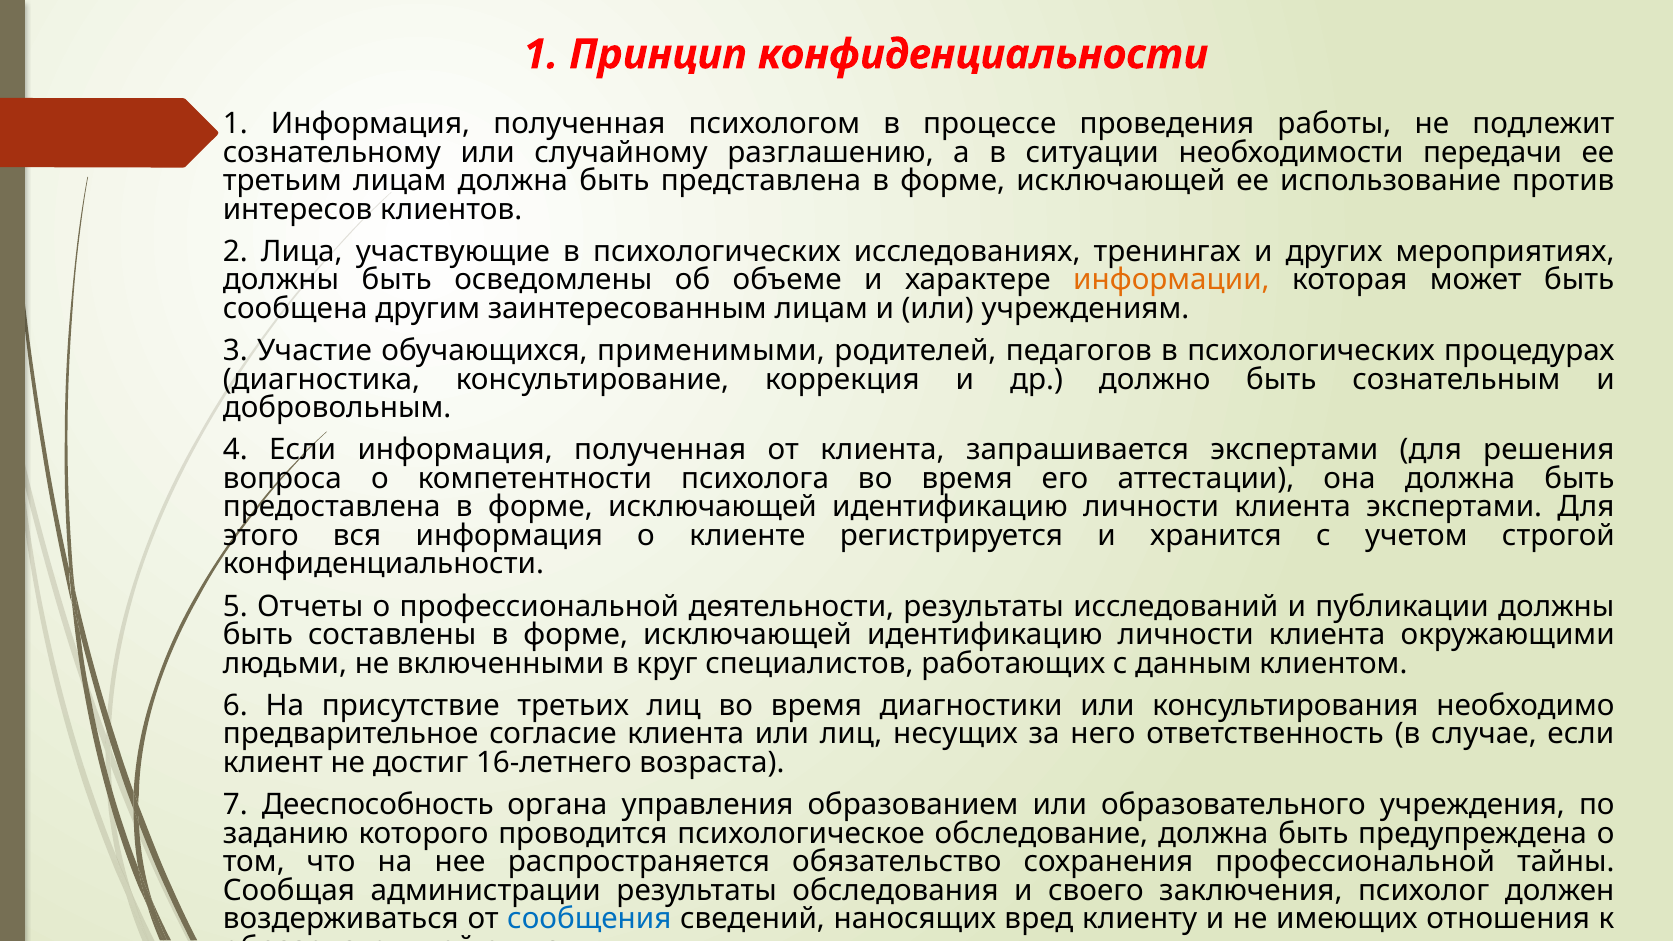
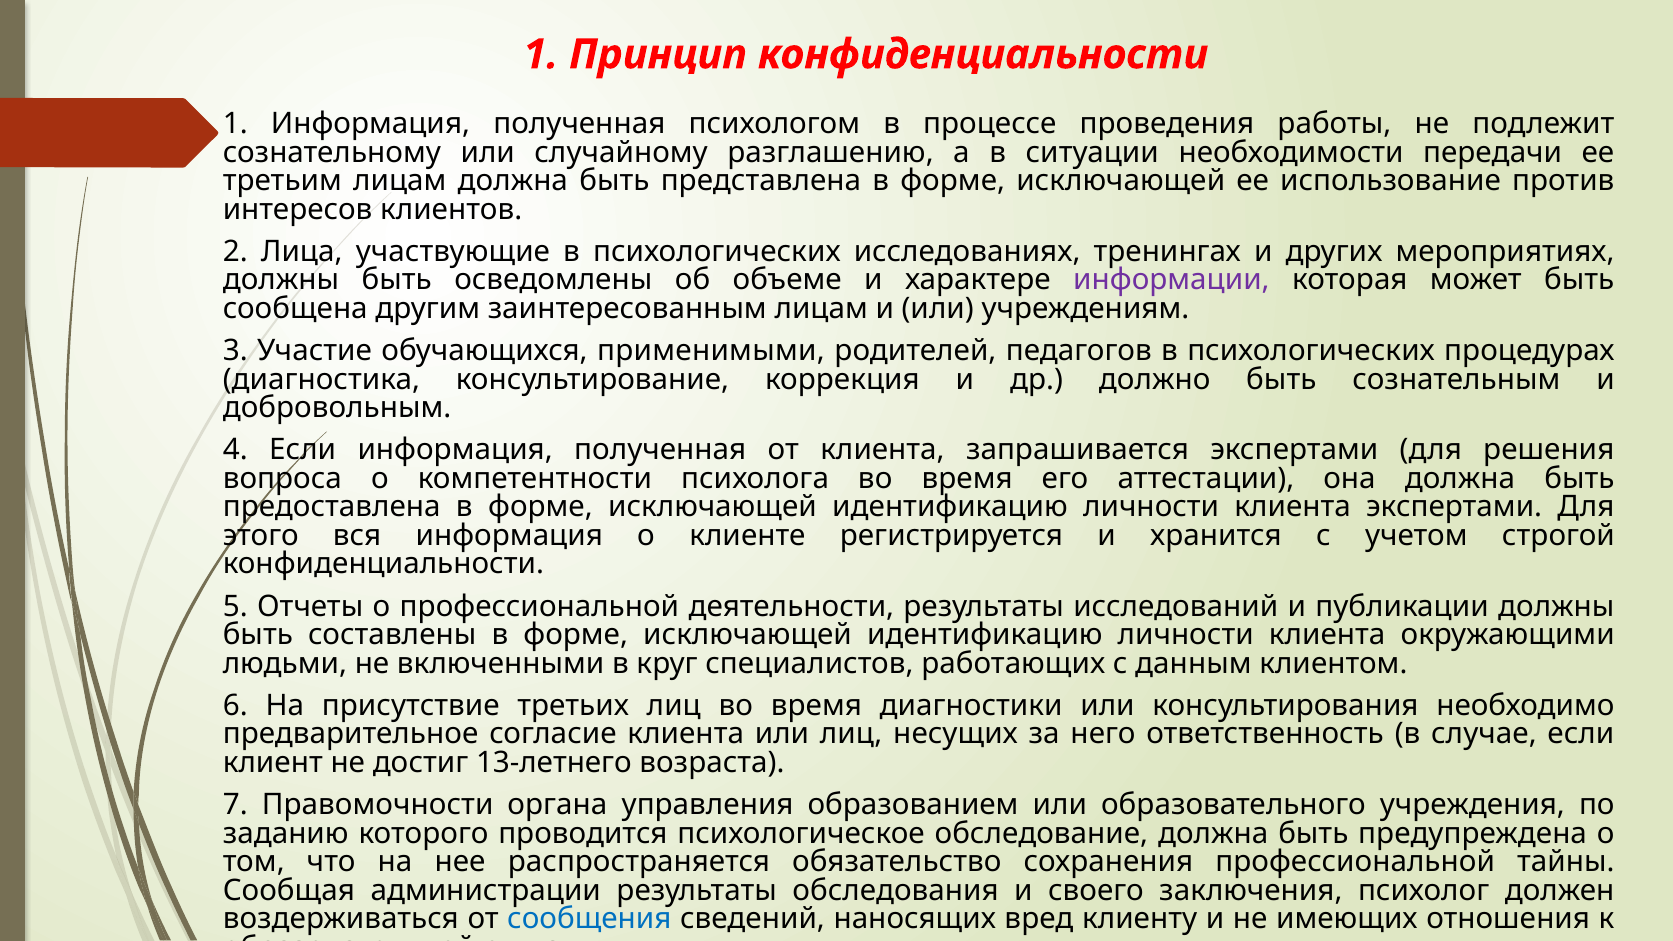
информации colour: orange -> purple
16-летнего: 16-летнего -> 13-летнего
Дееспособность: Дееспособность -> Правомочности
